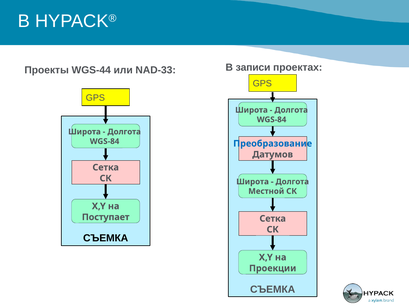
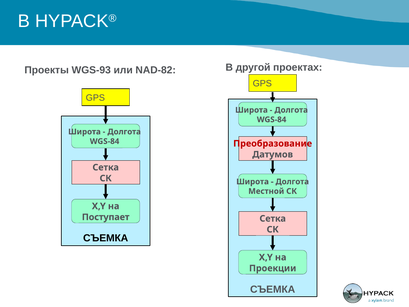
WGS-44: WGS-44 -> WGS-93
NAD-33: NAD-33 -> NAD-82
записи: записи -> другой
Преобразование colour: blue -> red
